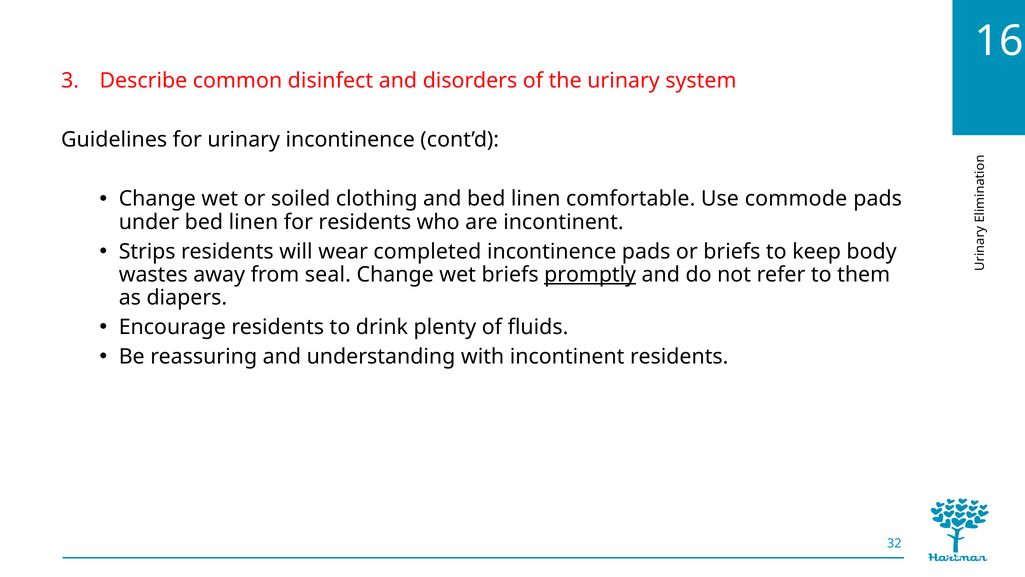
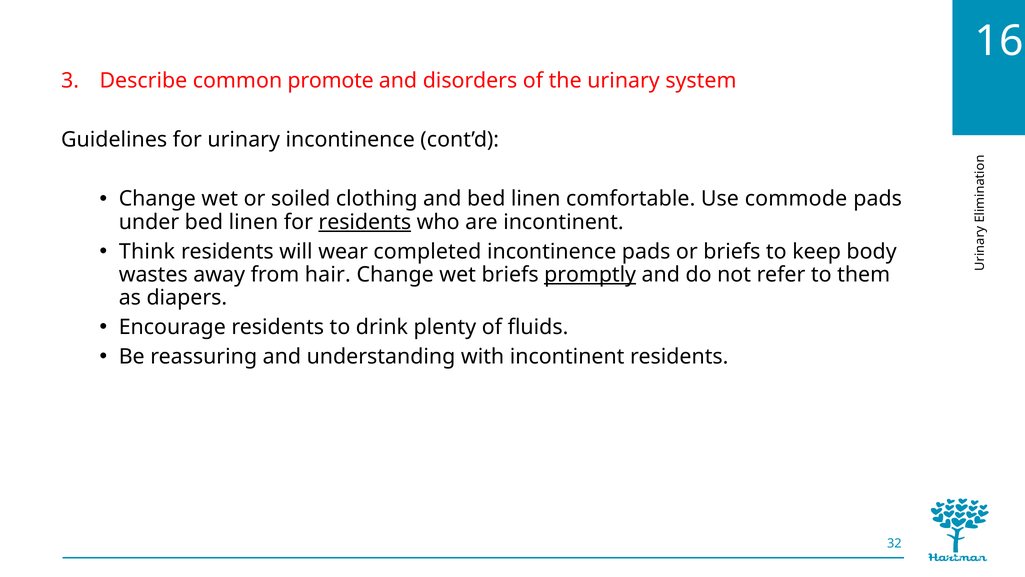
disinfect: disinfect -> promote
residents at (365, 222) underline: none -> present
Strips: Strips -> Think
seal: seal -> hair
